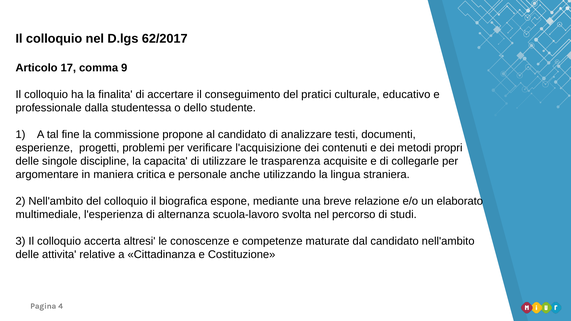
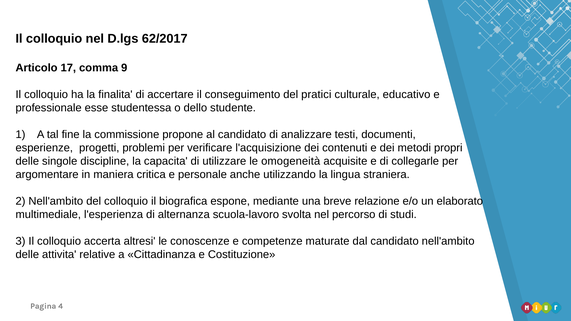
dalla: dalla -> esse
trasparenza: trasparenza -> omogeneità
